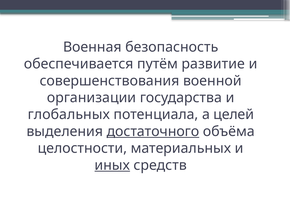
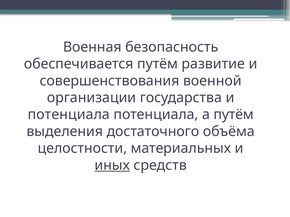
глобальных at (69, 115): глобальных -> потенциала
а целей: целей -> путём
достаточного underline: present -> none
